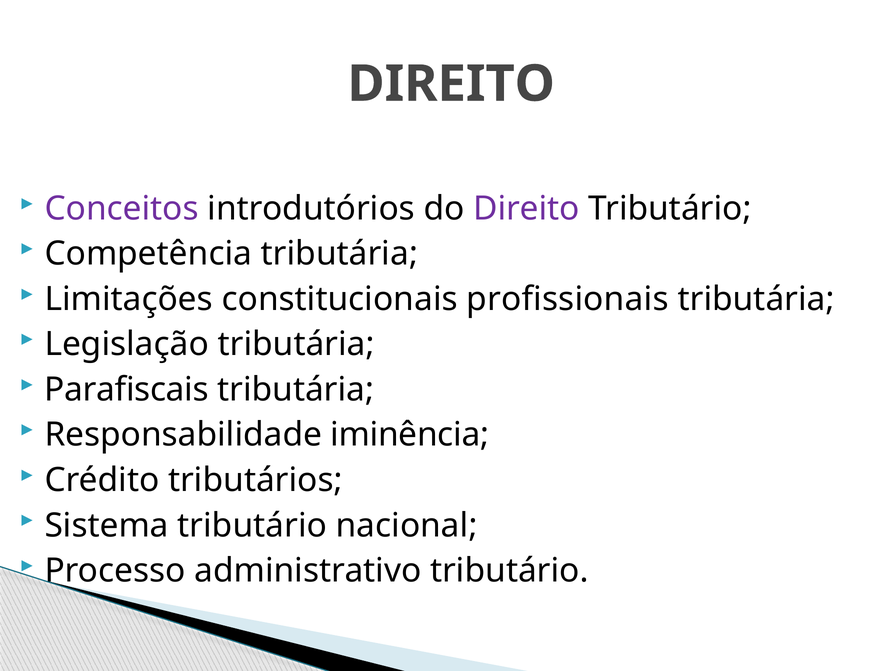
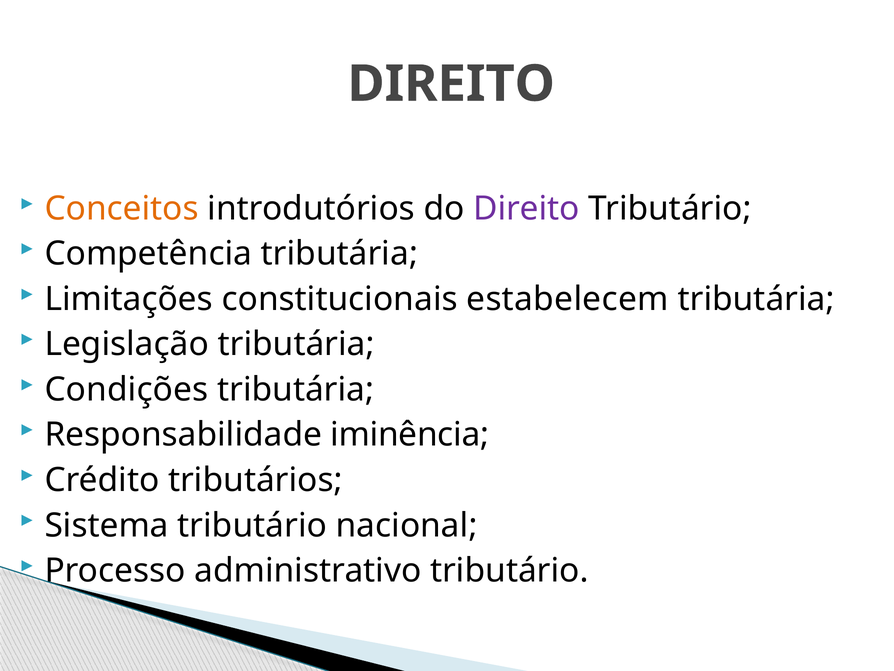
Conceitos colour: purple -> orange
profissionais: profissionais -> estabelecem
Parafiscais: Parafiscais -> Condições
